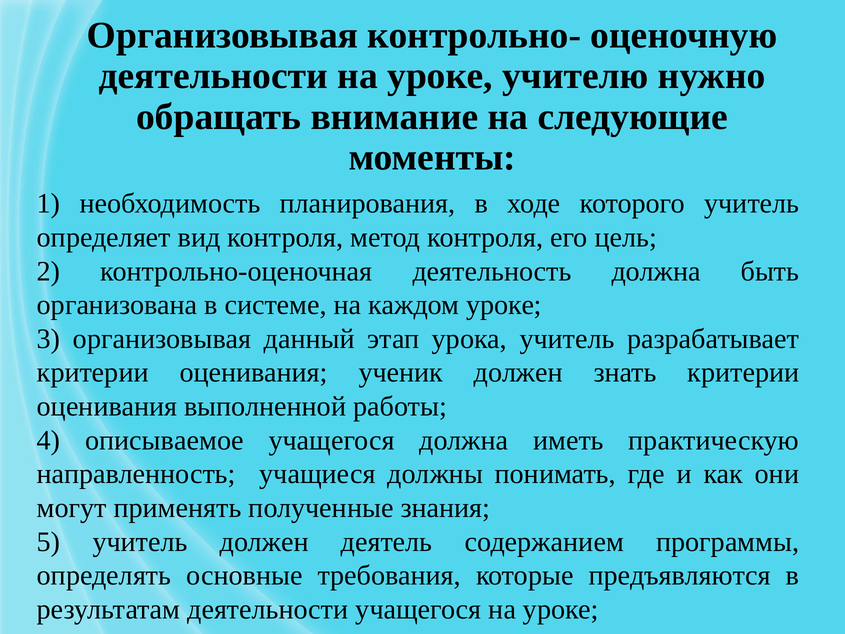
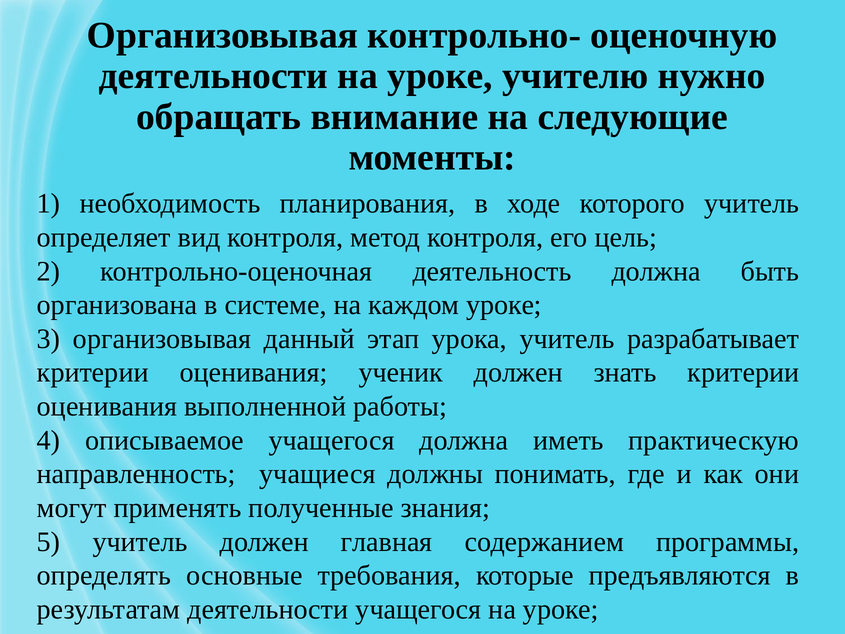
деятель: деятель -> главная
